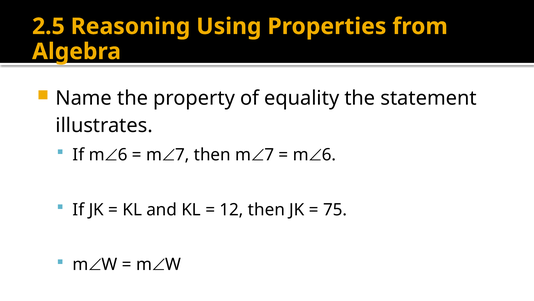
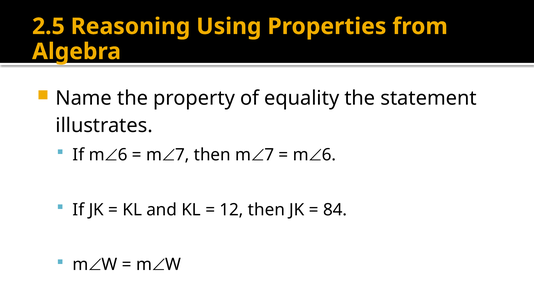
75: 75 -> 84
